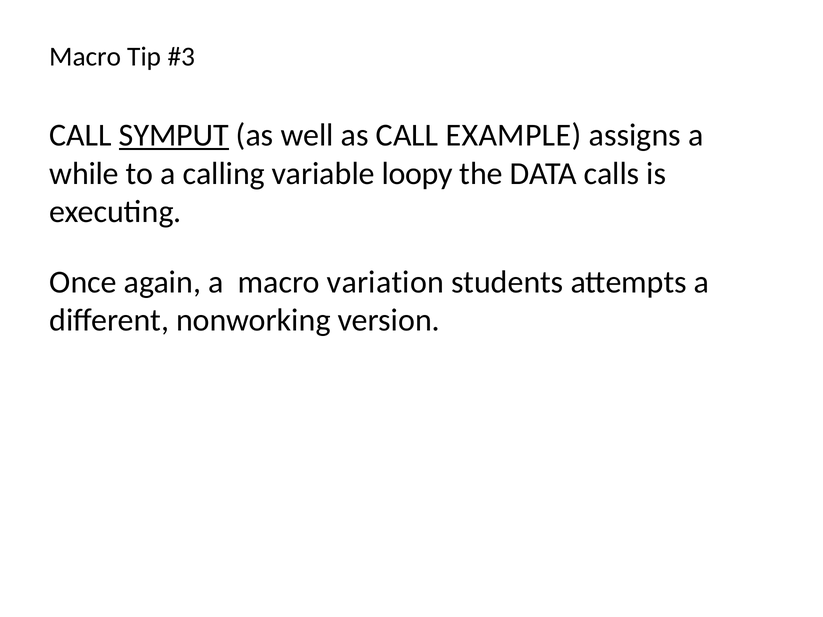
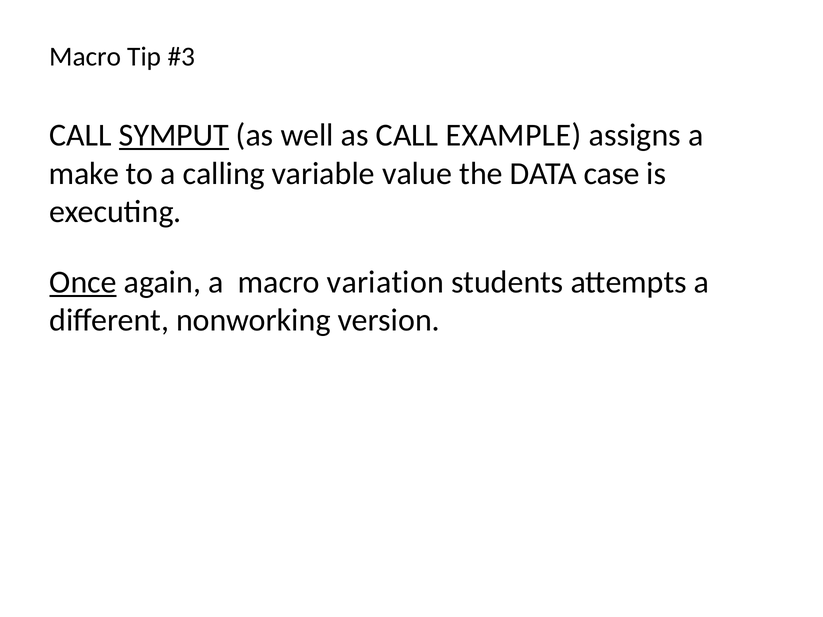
while: while -> make
loopy: loopy -> value
calls: calls -> case
Once underline: none -> present
